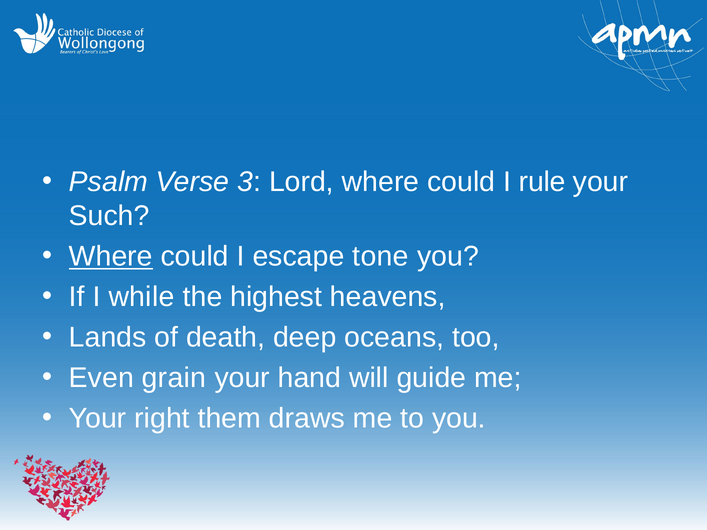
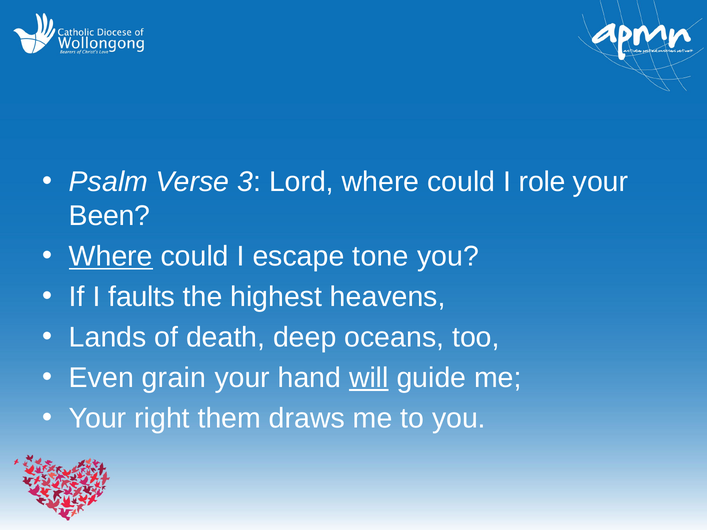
rule: rule -> role
Such: Such -> Been
while: while -> faults
will underline: none -> present
